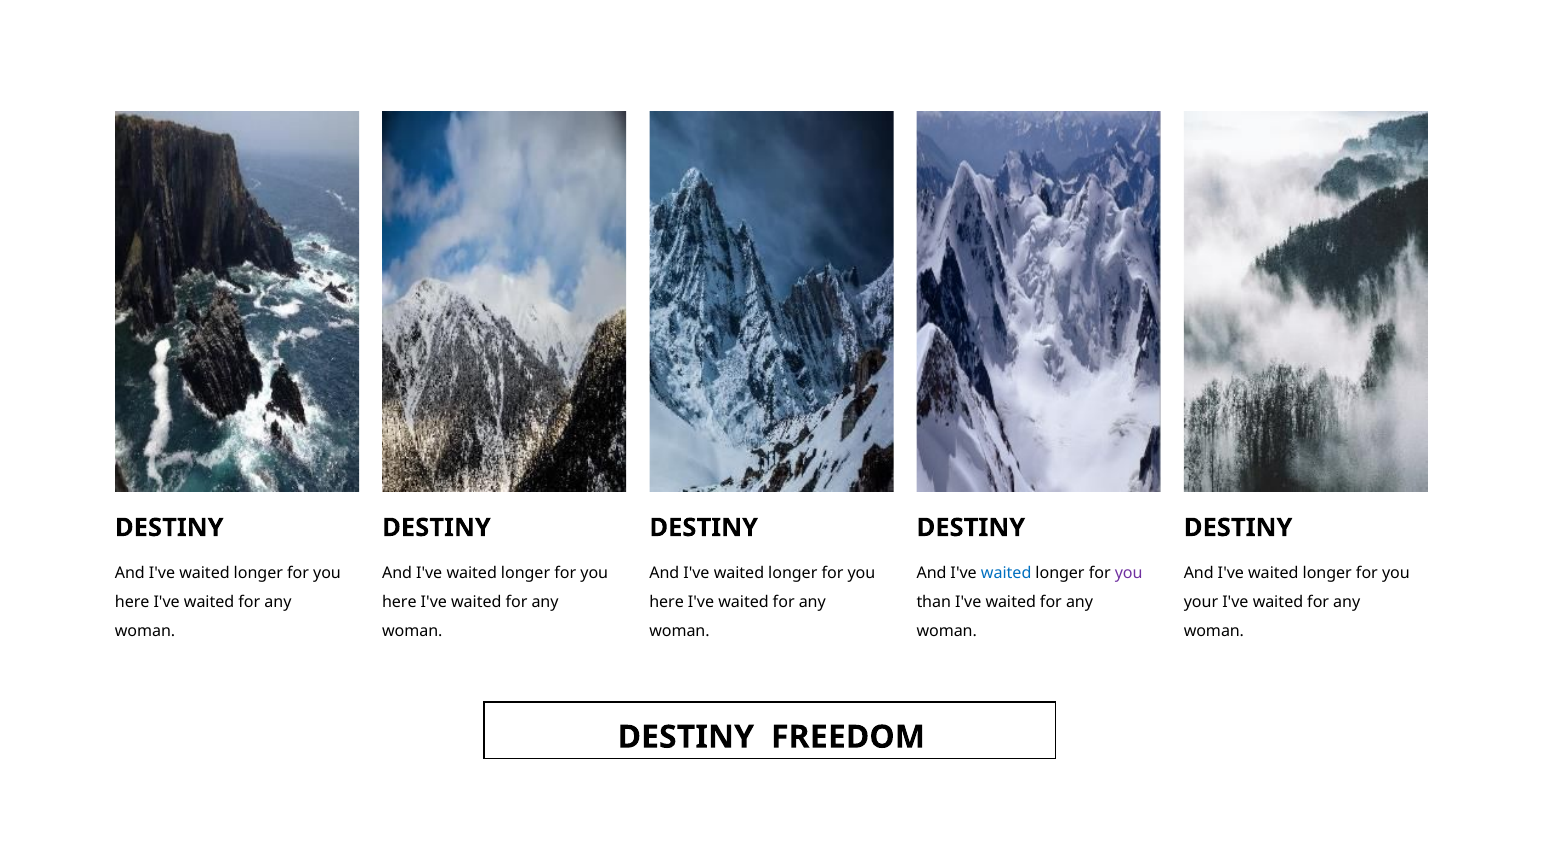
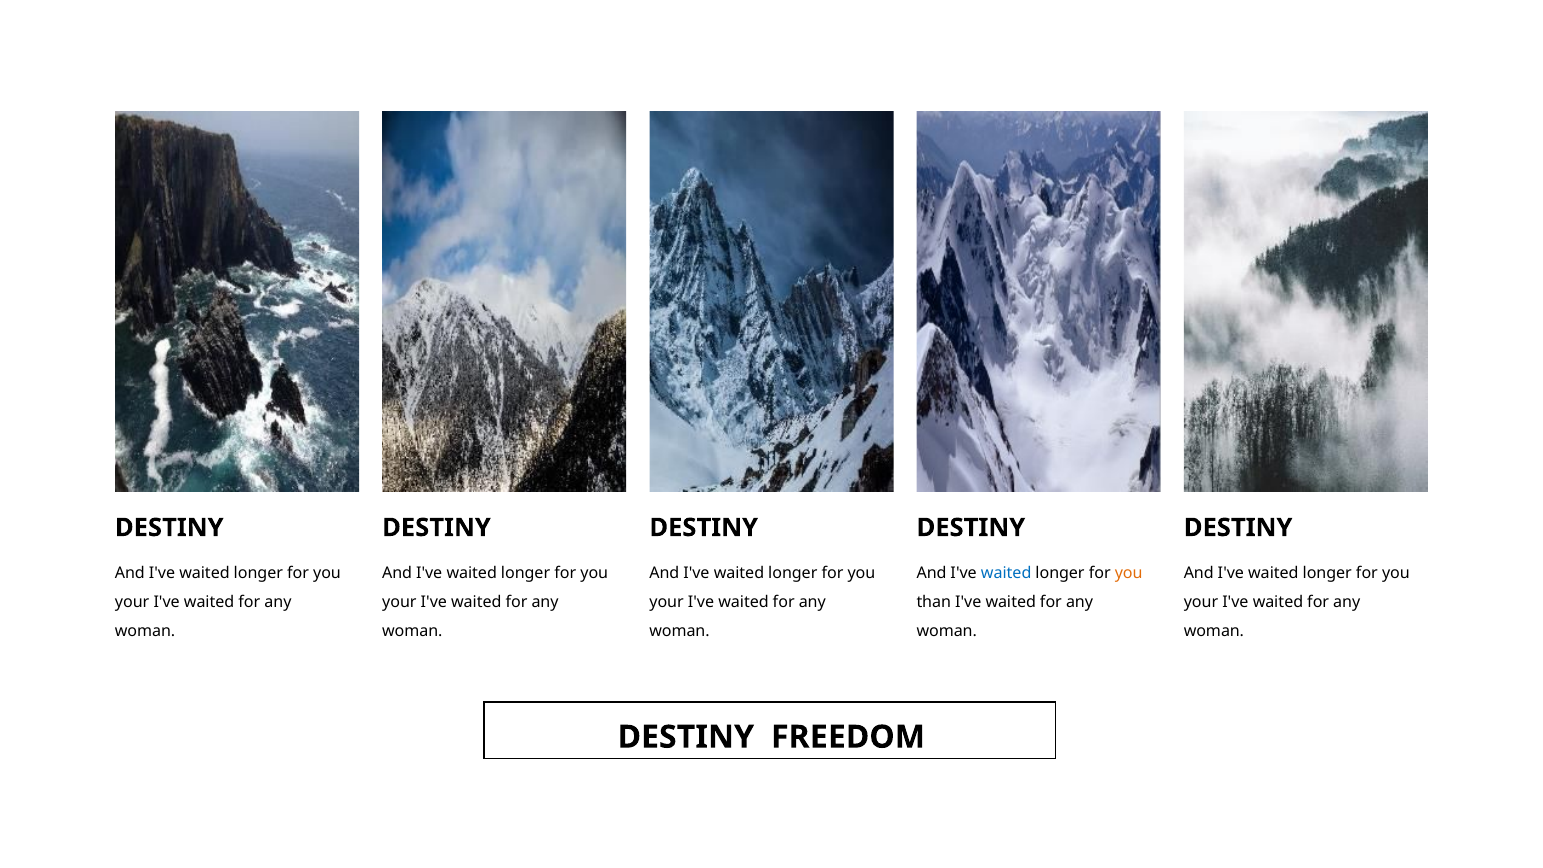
you at (1129, 573) colour: purple -> orange
here at (132, 602): here -> your
here at (399, 602): here -> your
here at (667, 602): here -> your
